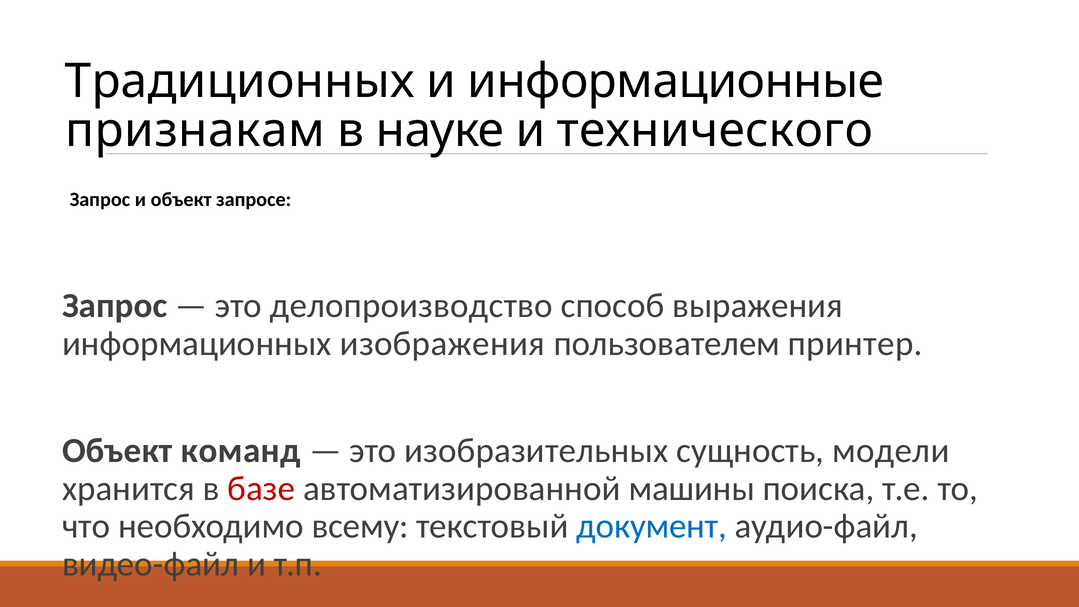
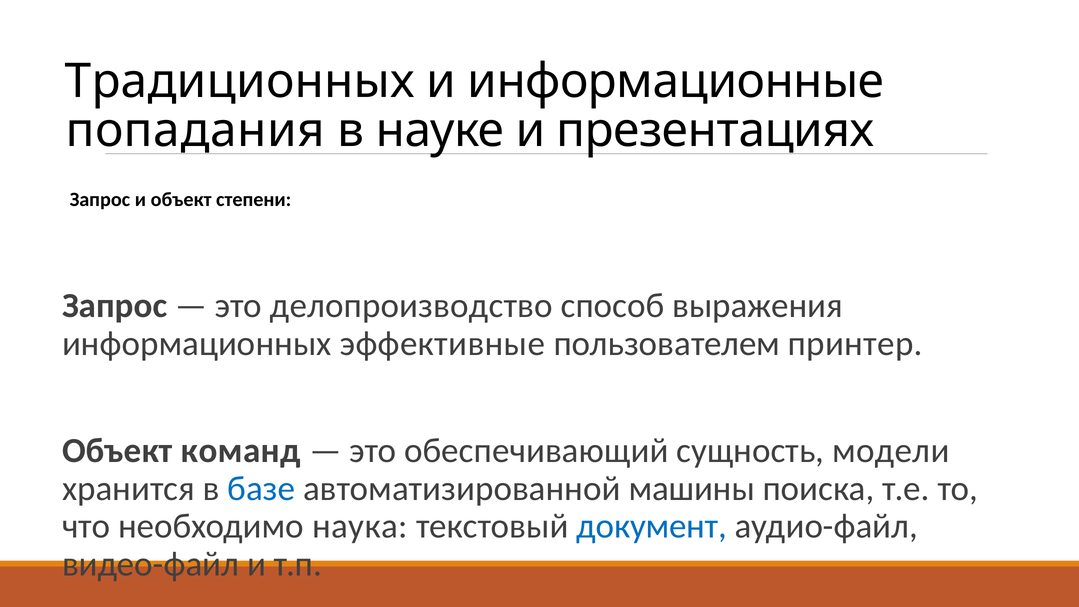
признакам: признакам -> попадания
технического: технического -> презентациях
запросе: запросе -> степени
изображения: изображения -> эффективные
изобразительных: изобразительных -> обеспечивающий
базе colour: red -> blue
всему: всему -> наука
